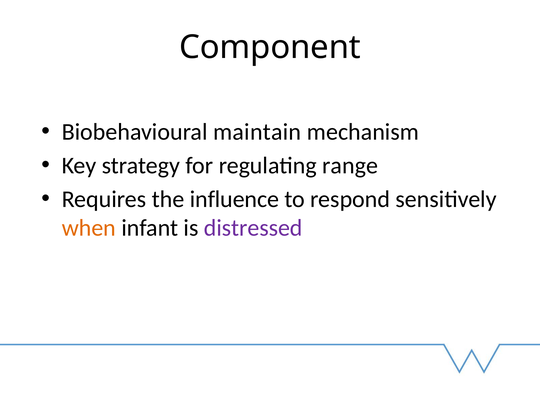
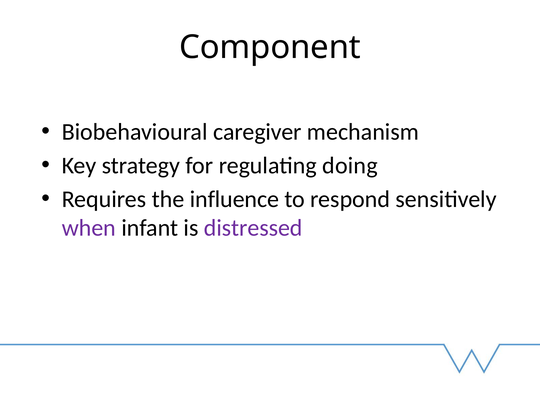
maintain: maintain -> caregiver
range: range -> doing
when colour: orange -> purple
